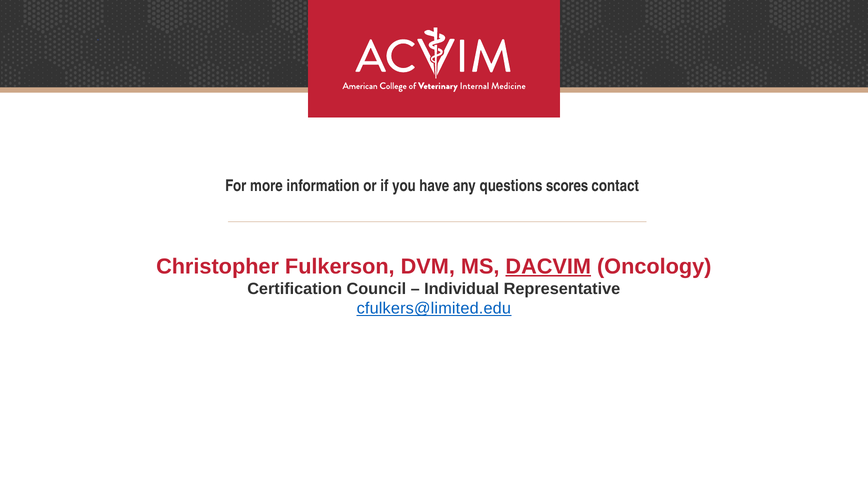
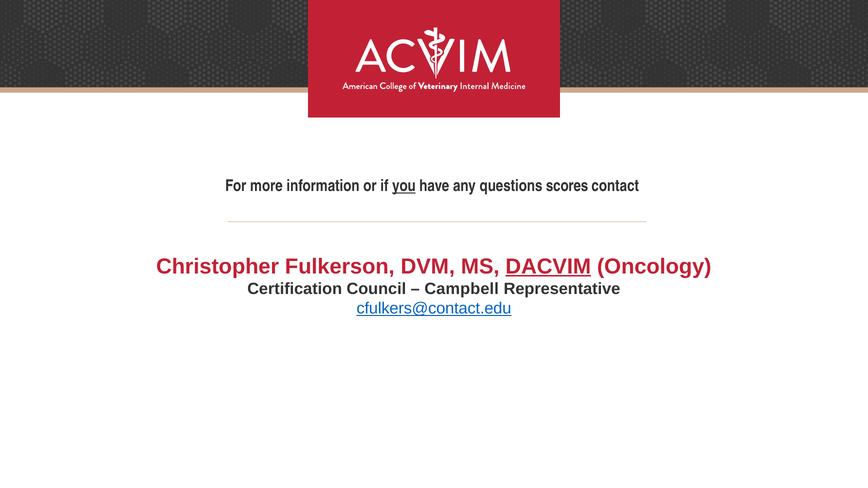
you underline: none -> present
Individual: Individual -> Campbell
cfulkers@limited.edu: cfulkers@limited.edu -> cfulkers@contact.edu
